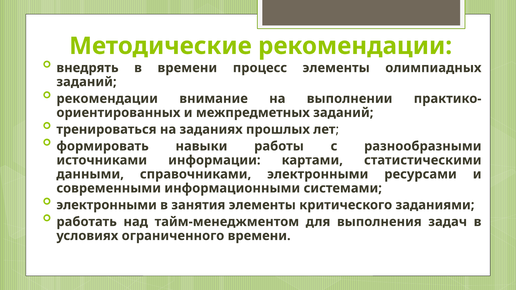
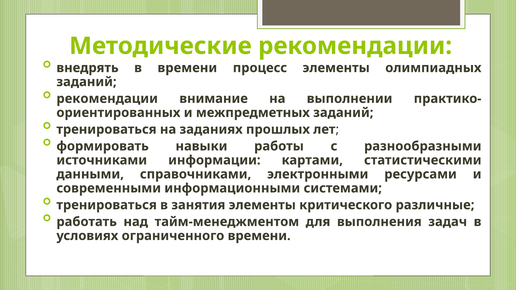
электронными at (107, 205): электронными -> тренироваться
заданиями: заданиями -> различные
